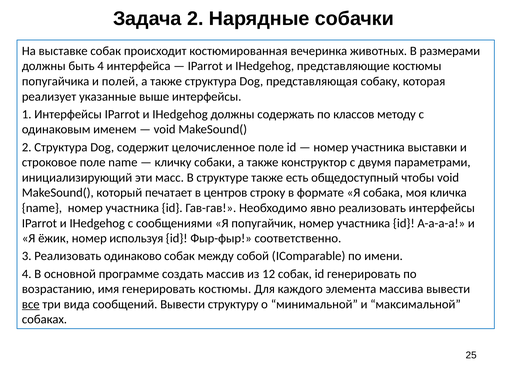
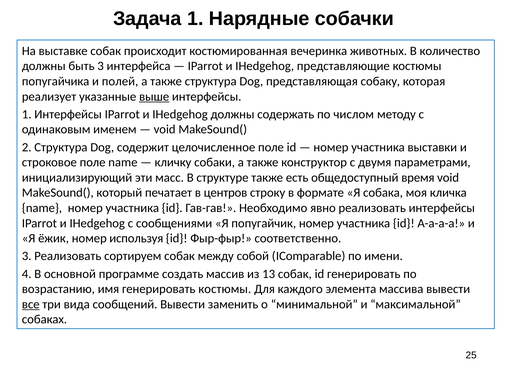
Задача 2: 2 -> 1
размерами: размерами -> количество
быть 4: 4 -> 3
выше underline: none -> present
классов: классов -> числом
чтобы: чтобы -> время
одинаково: одинаково -> сортируем
12: 12 -> 13
структуру: структуру -> заменить
